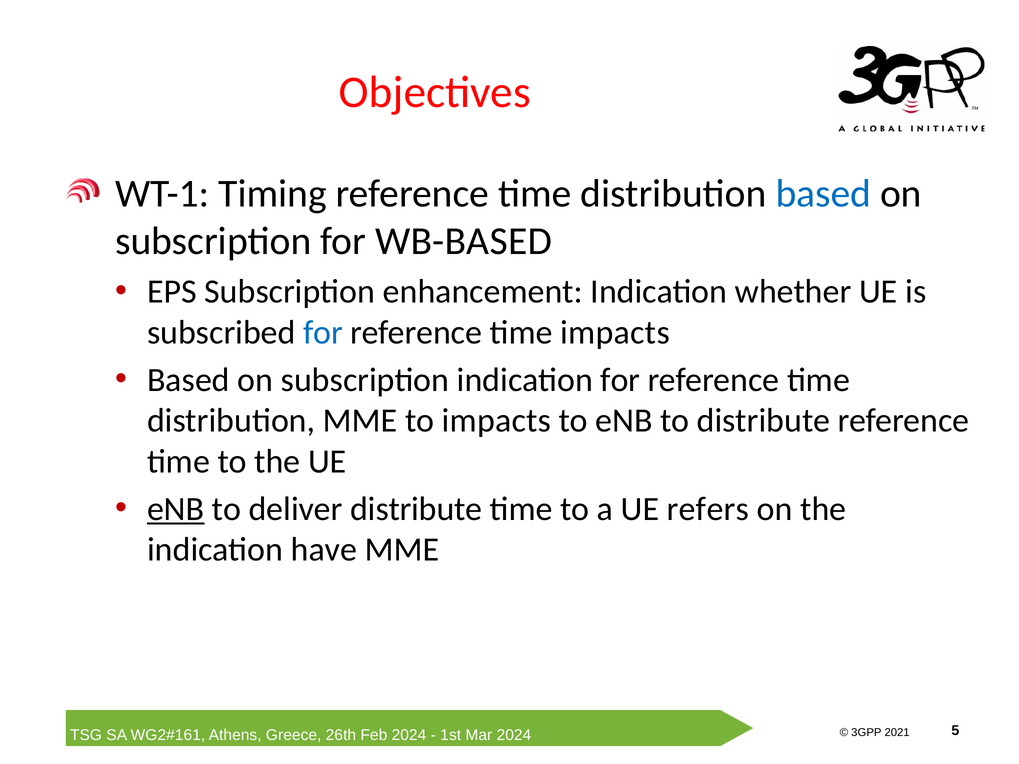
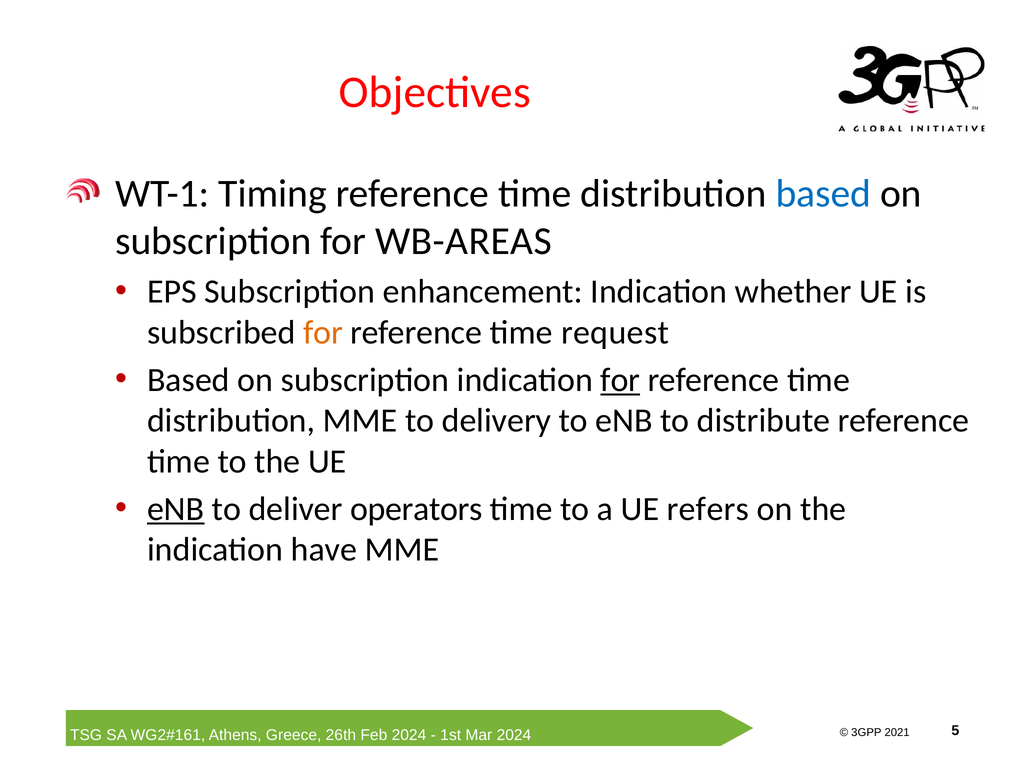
WB-BASED: WB-BASED -> WB-AREAS
for at (323, 333) colour: blue -> orange
time impacts: impacts -> request
for at (620, 380) underline: none -> present
to impacts: impacts -> delivery
deliver distribute: distribute -> operators
